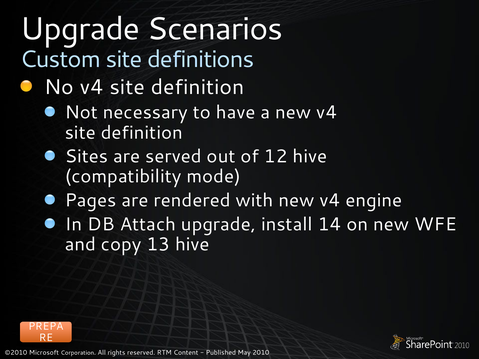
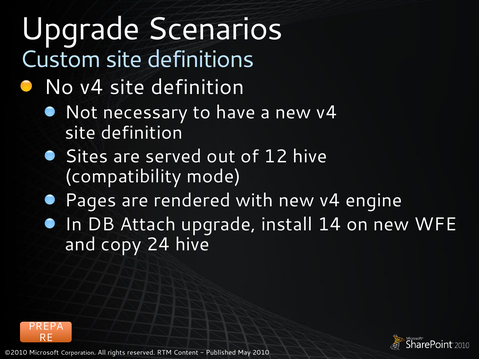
13: 13 -> 24
